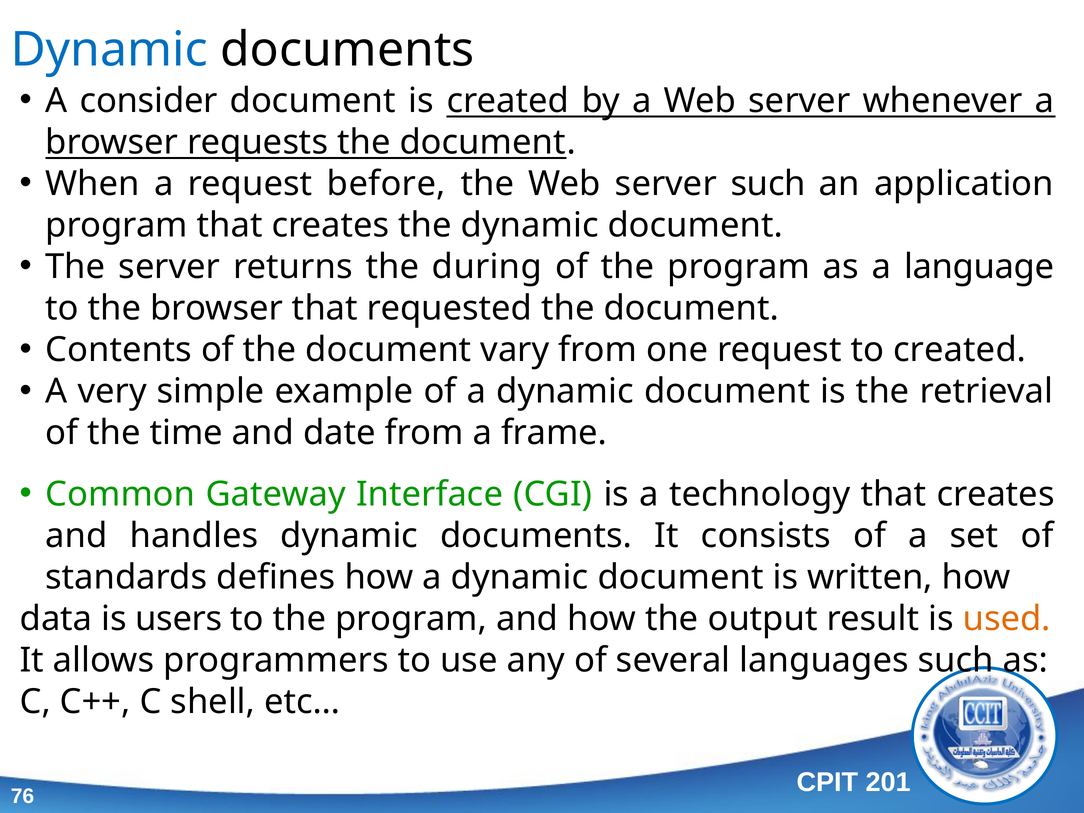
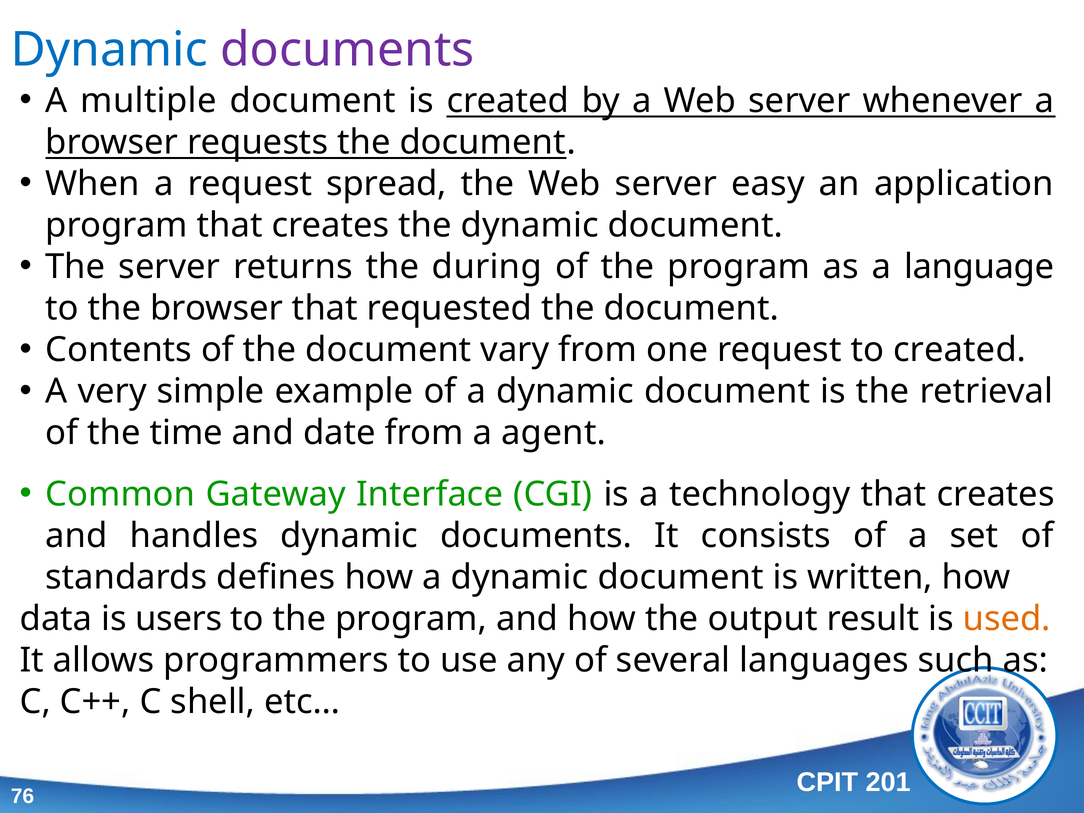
documents at (347, 50) colour: black -> purple
consider: consider -> multiple
before: before -> spread
server such: such -> easy
frame: frame -> agent
